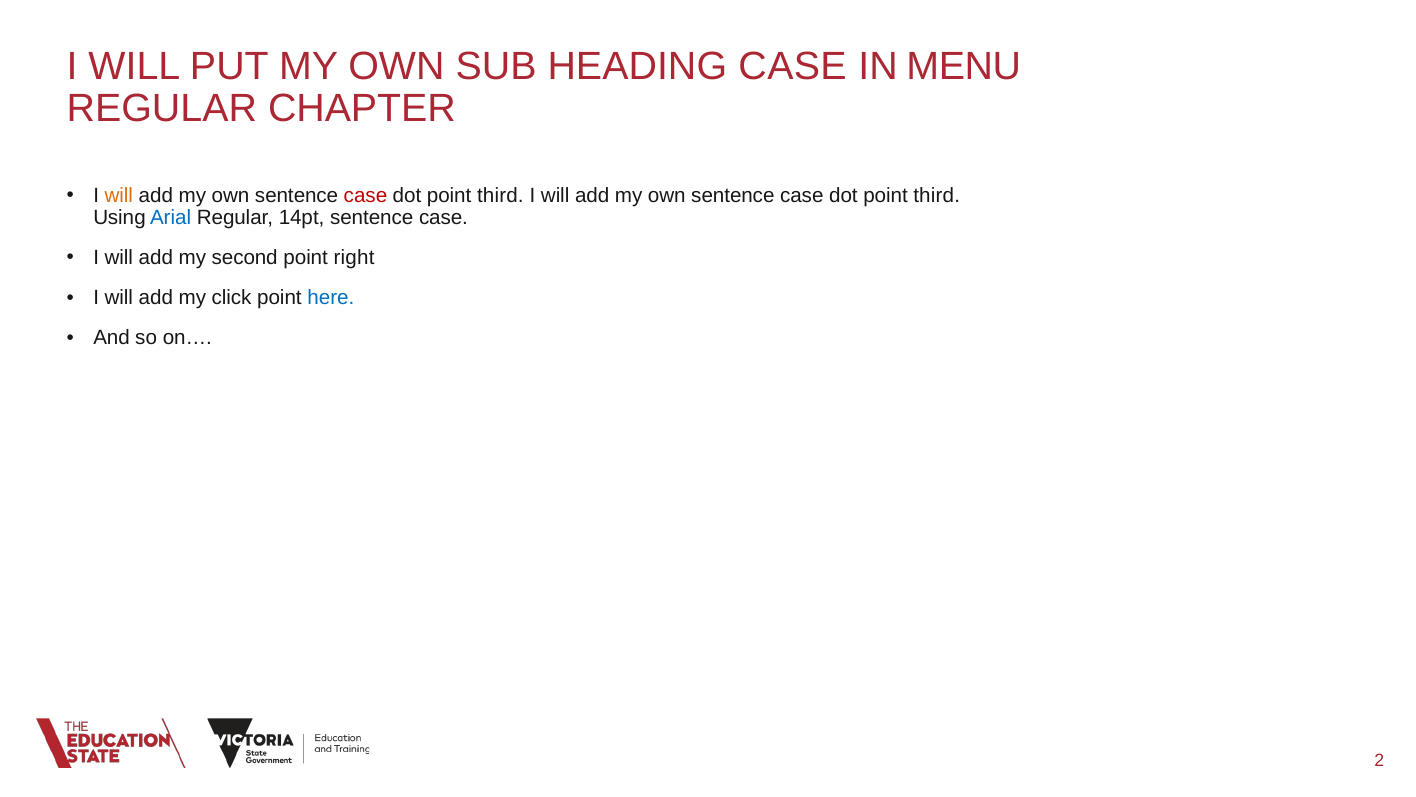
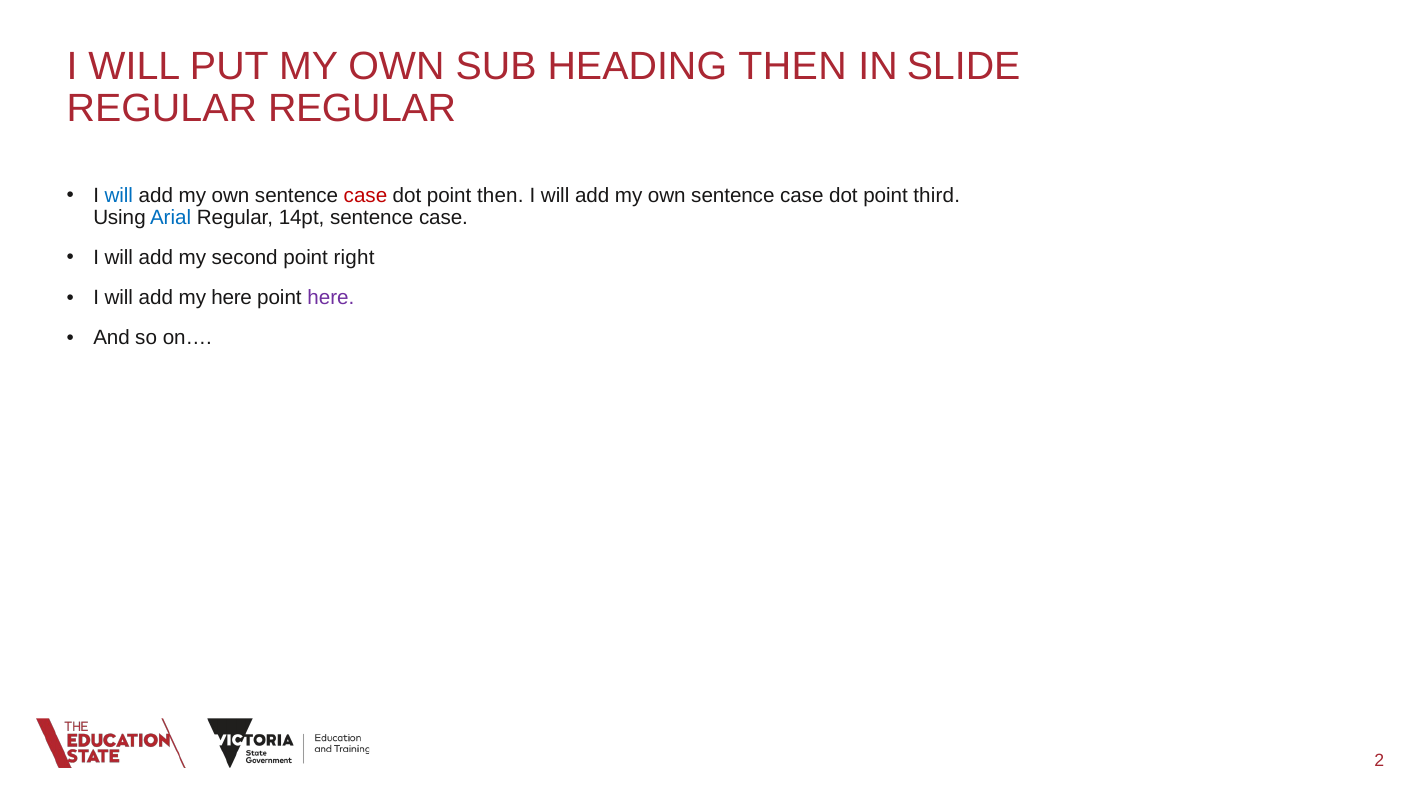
HEADING CASE: CASE -> THEN
MENU: MENU -> SLIDE
REGULAR CHAPTER: CHAPTER -> REGULAR
will at (119, 196) colour: orange -> blue
third at (500, 196): third -> then
my click: click -> here
here at (331, 298) colour: blue -> purple
